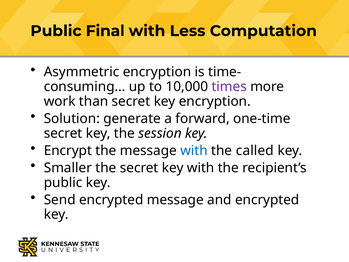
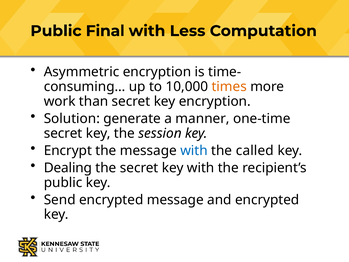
times colour: purple -> orange
forward: forward -> manner
Smaller: Smaller -> Dealing
